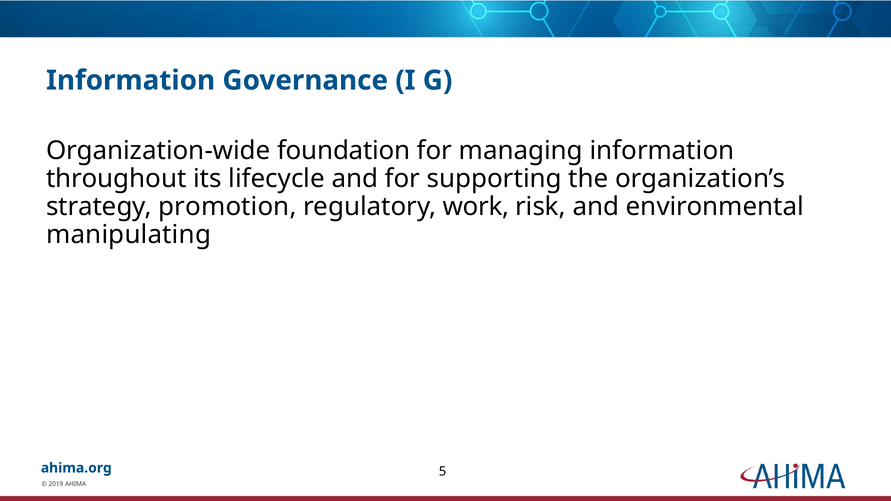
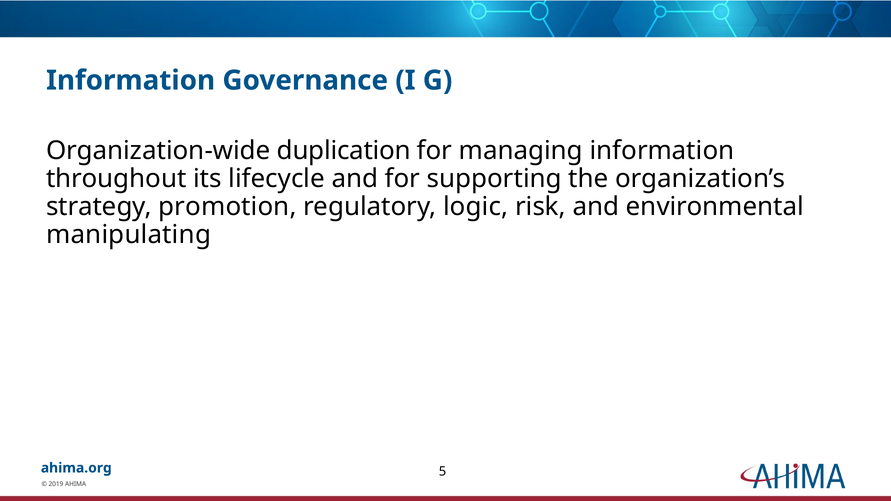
foundation: foundation -> duplication
work: work -> logic
